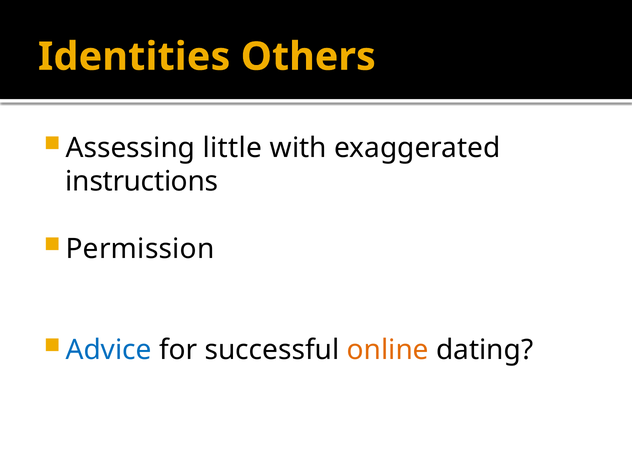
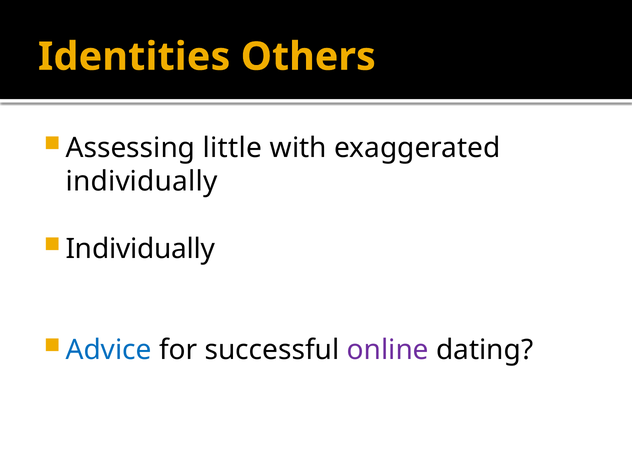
instructions at (142, 182): instructions -> individually
Permission at (140, 249): Permission -> Individually
online colour: orange -> purple
